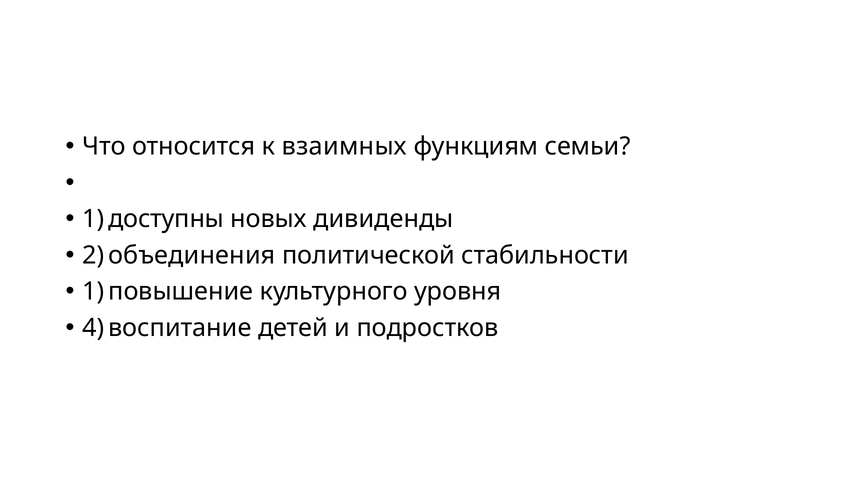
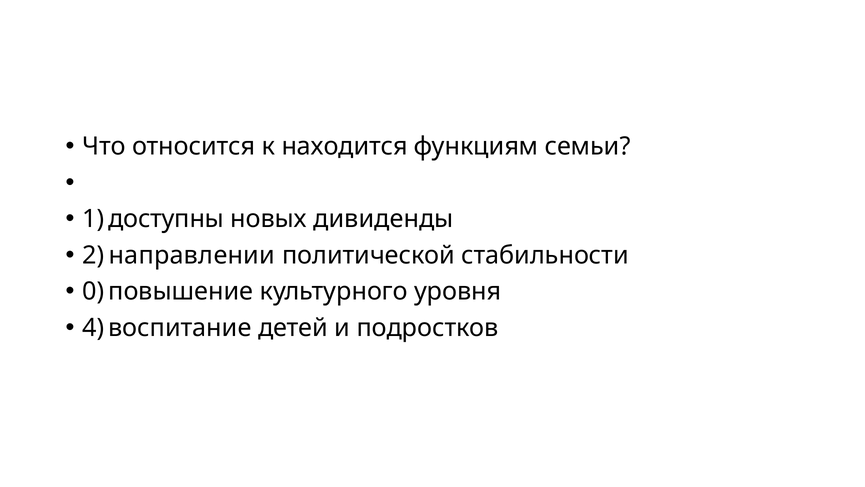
взаимных: взаимных -> находится
объединения: объединения -> направлении
1 at (93, 291): 1 -> 0
